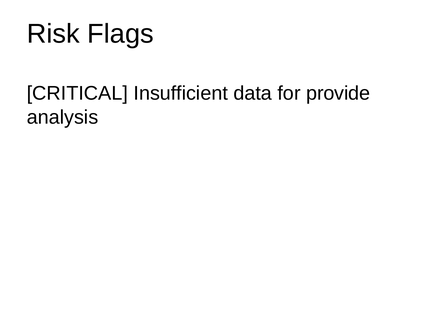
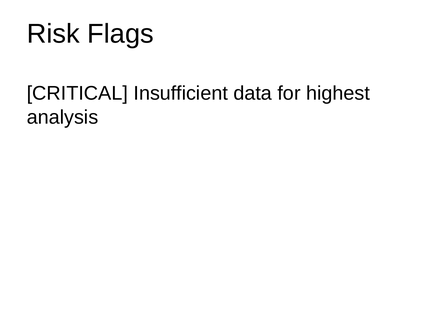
provide: provide -> highest
